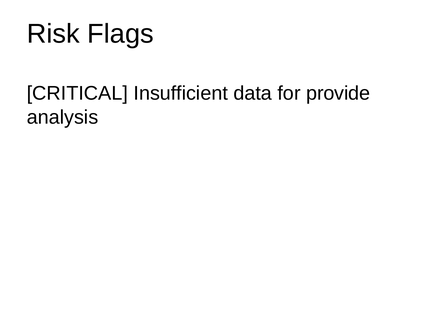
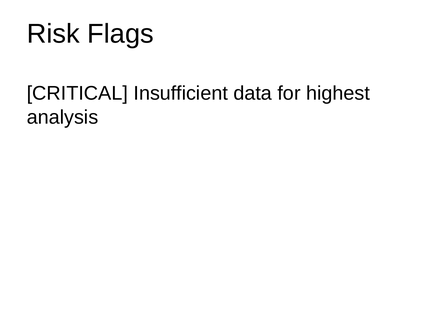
provide: provide -> highest
